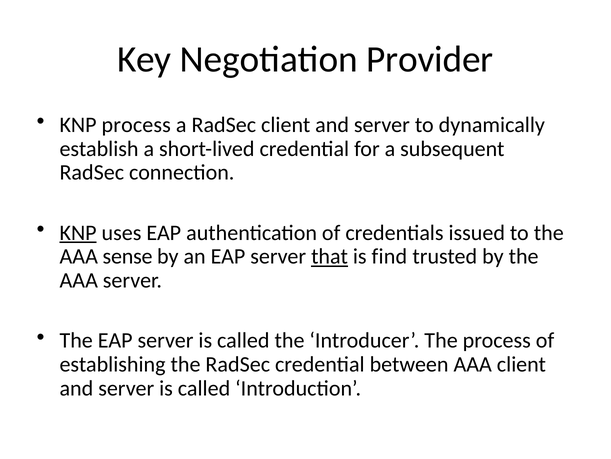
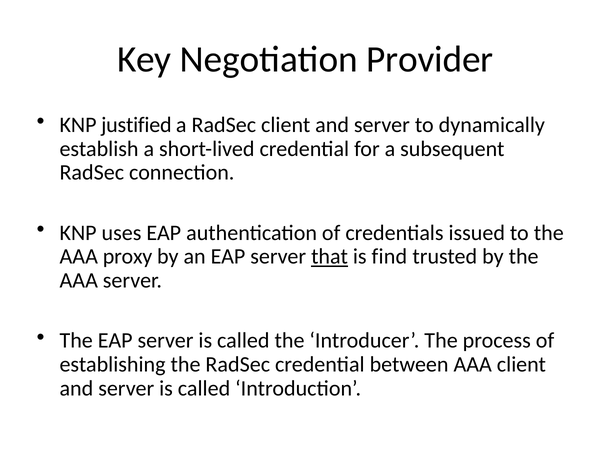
KNP process: process -> justified
KNP at (78, 232) underline: present -> none
sense: sense -> proxy
